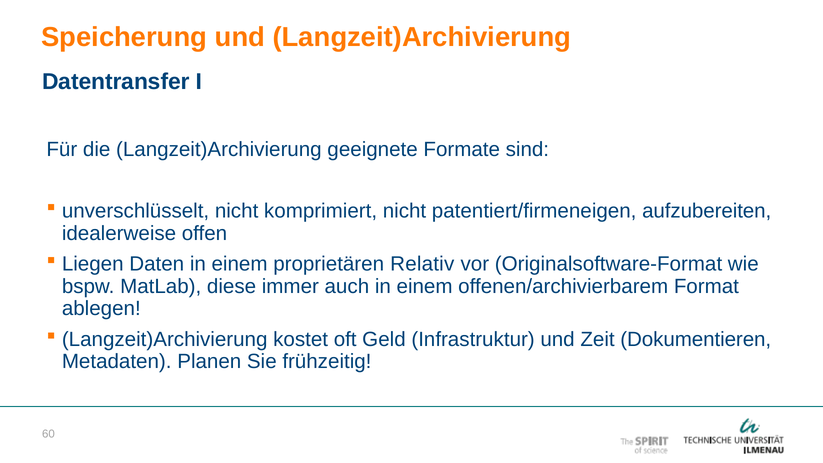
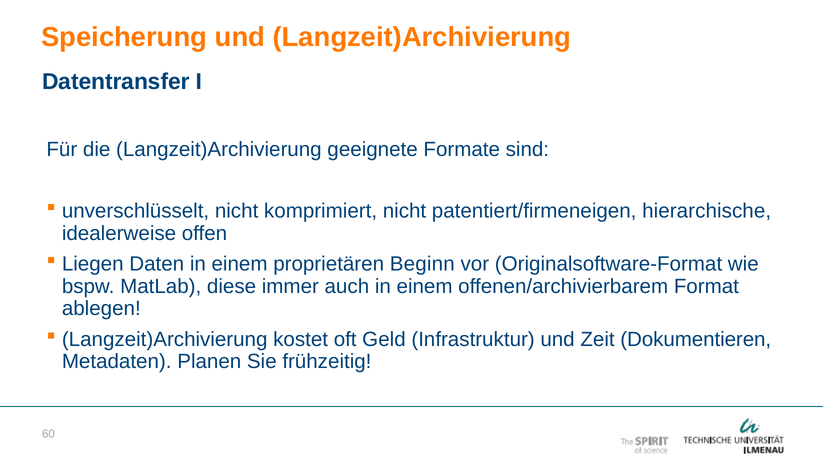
aufzubereiten: aufzubereiten -> hierarchische
Relativ: Relativ -> Beginn
